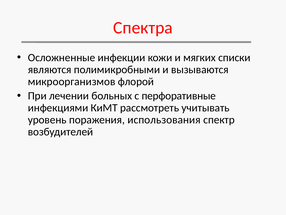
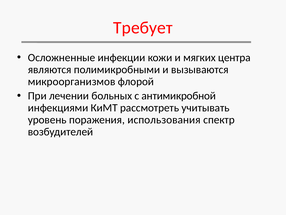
Спектра: Спектра -> Требует
списки: списки -> центра
перфоративные: перфоративные -> антимикробной
